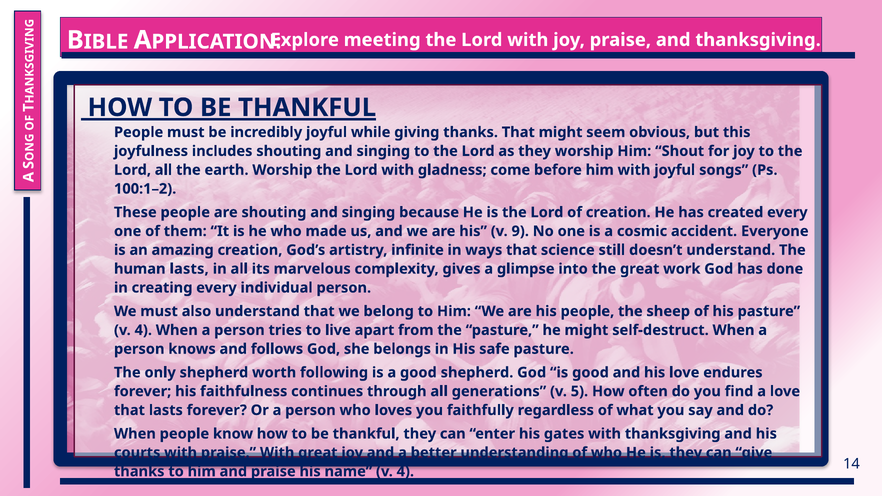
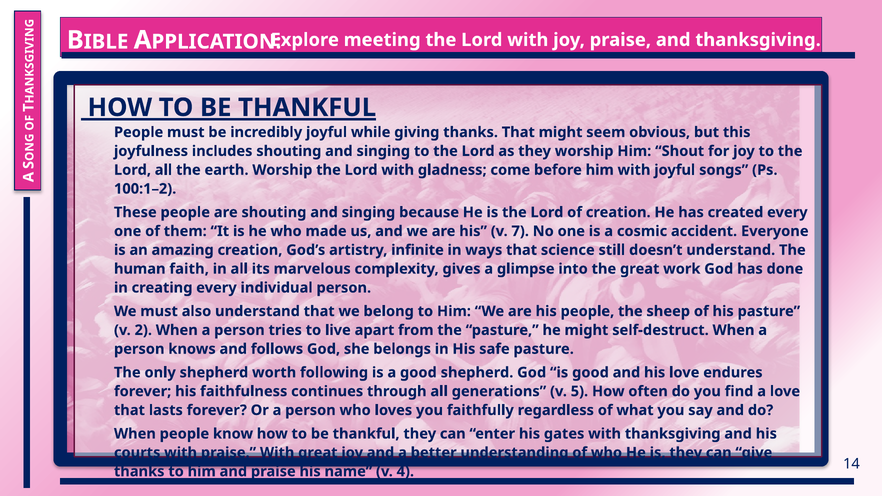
9: 9 -> 7
human lasts: lasts -> faith
4 at (143, 330): 4 -> 2
